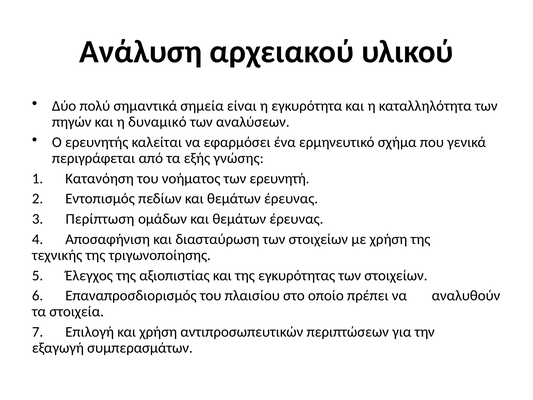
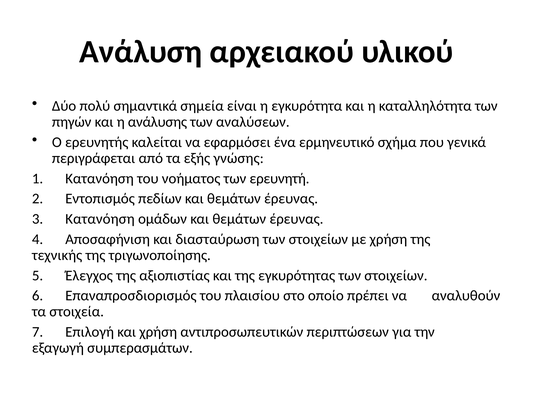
δυναμικό: δυναμικό -> ανάλυσης
3 Περίπτωση: Περίπτωση -> Κατανόηση
